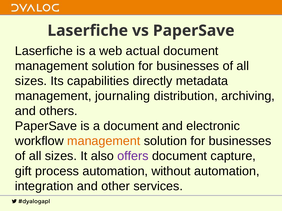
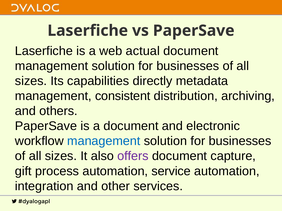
journaling: journaling -> consistent
management at (104, 141) colour: orange -> blue
without: without -> service
